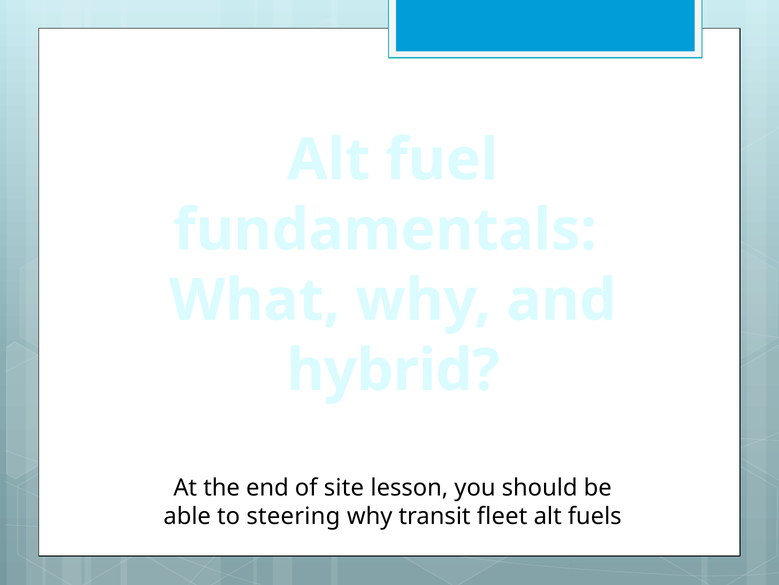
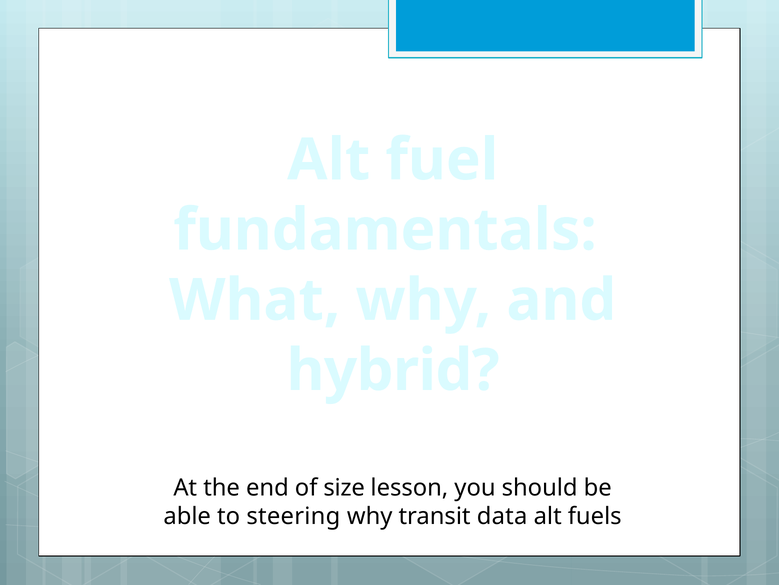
site: site -> size
fleet: fleet -> data
